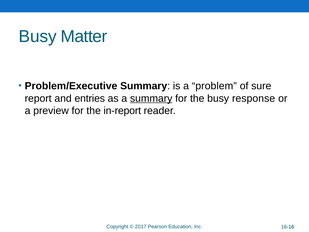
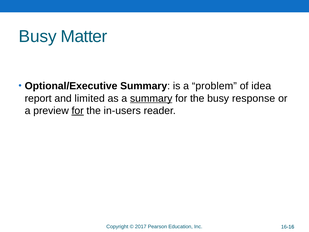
Problem/Executive: Problem/Executive -> Optional/Executive
sure: sure -> idea
entries: entries -> limited
for at (78, 111) underline: none -> present
in-report: in-report -> in-users
